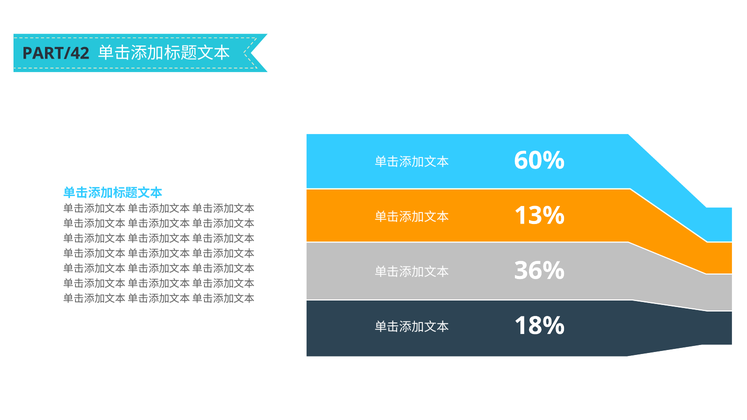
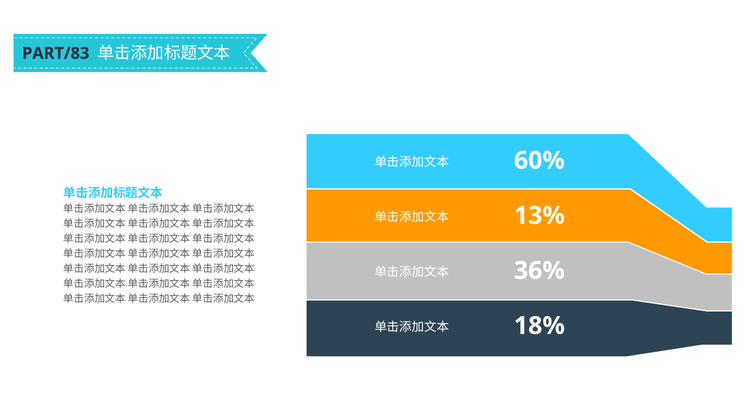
PART/42: PART/42 -> PART/83
